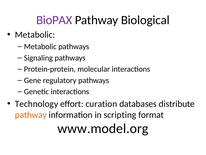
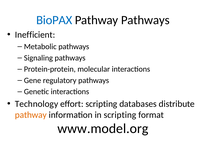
BioPAX colour: purple -> blue
Pathway Biological: Biological -> Pathways
Metabolic at (35, 35): Metabolic -> Inefficient
effort curation: curation -> scripting
